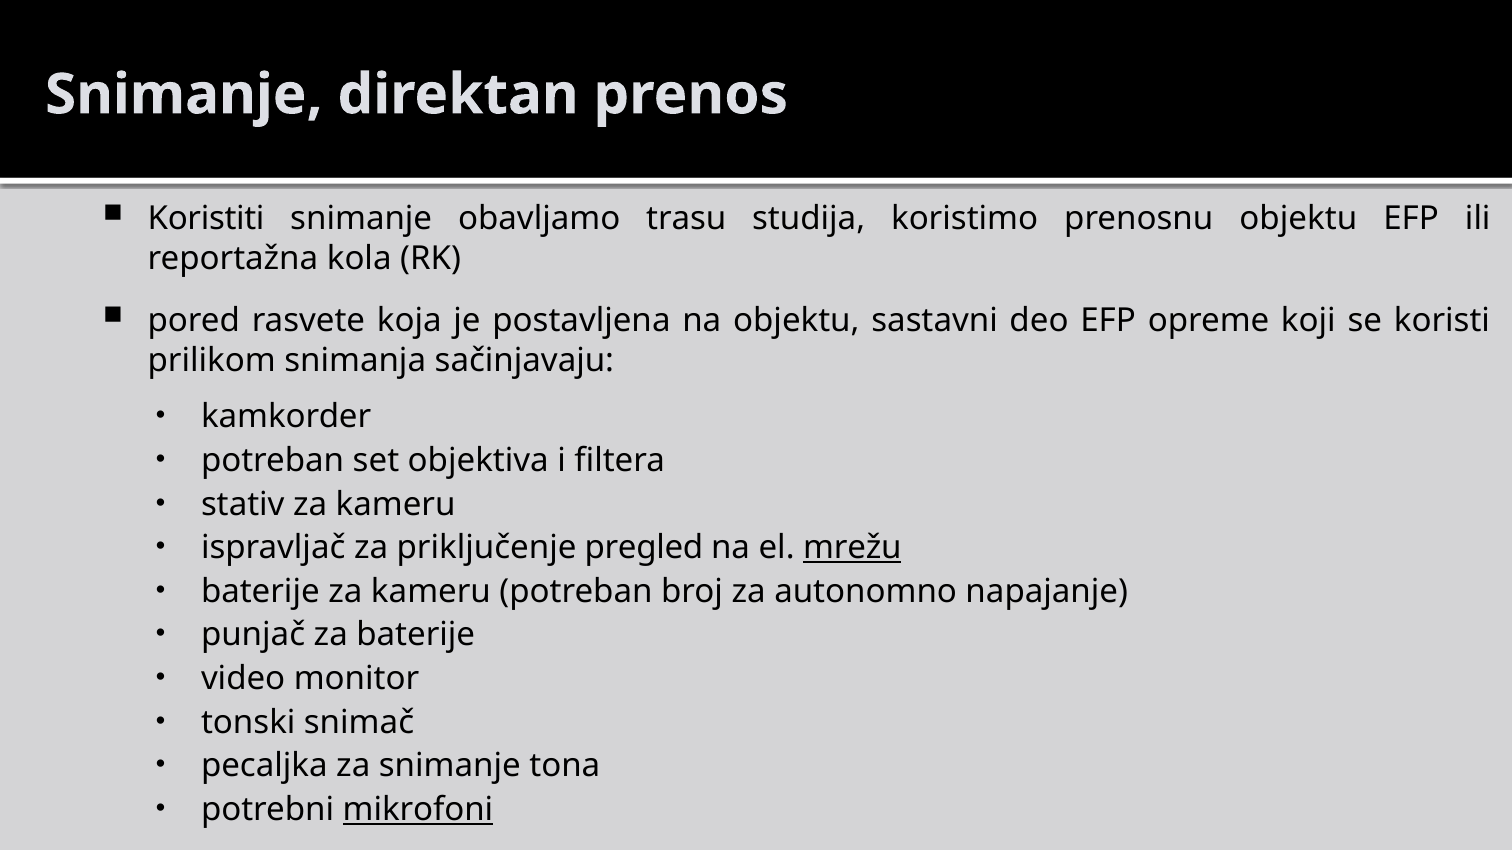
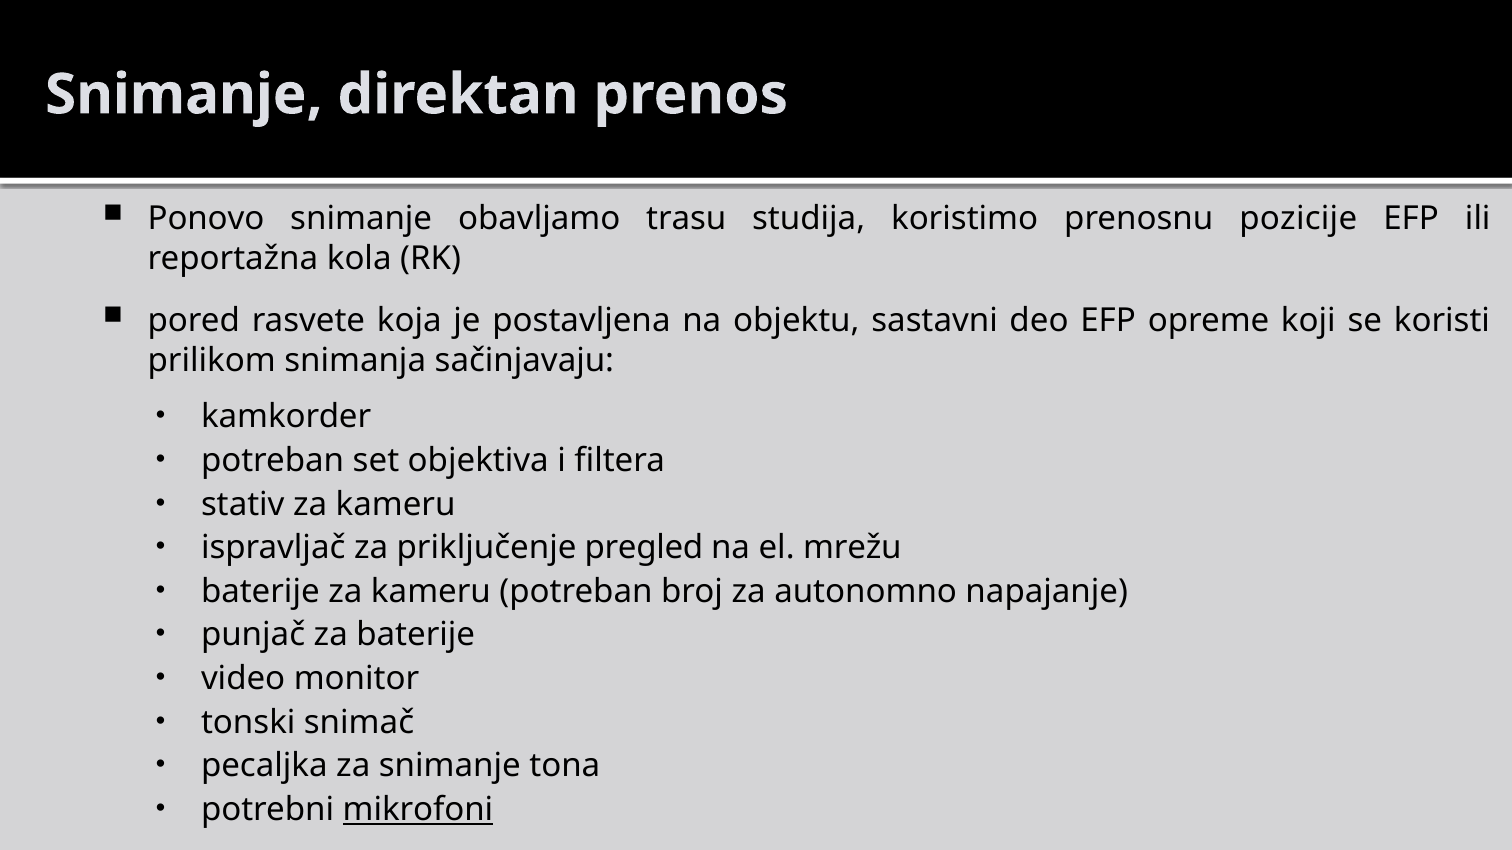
Koristiti: Koristiti -> Ponovo
prenosnu objektu: objektu -> pozicije
mrežu underline: present -> none
